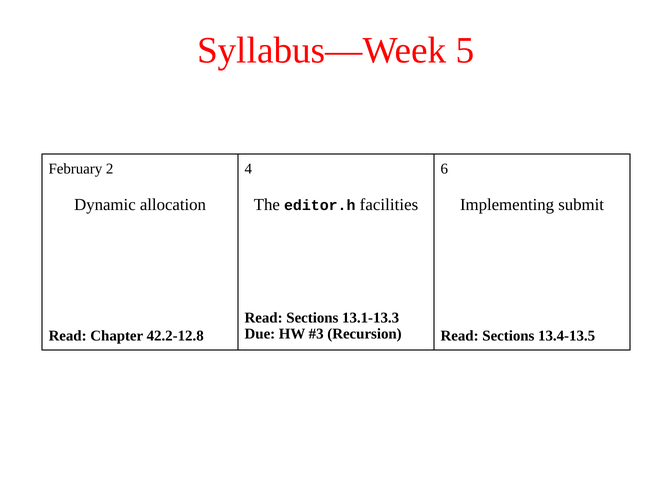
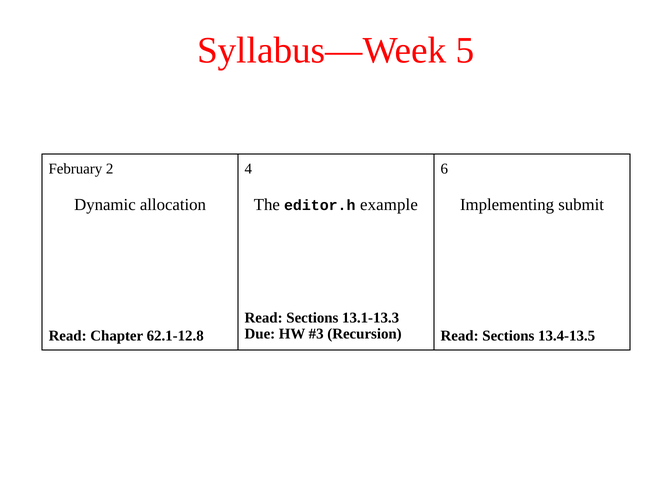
facilities: facilities -> example
42.2-12.8: 42.2-12.8 -> 62.1-12.8
